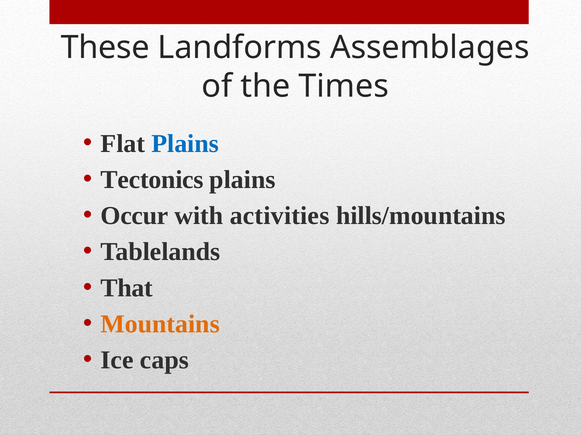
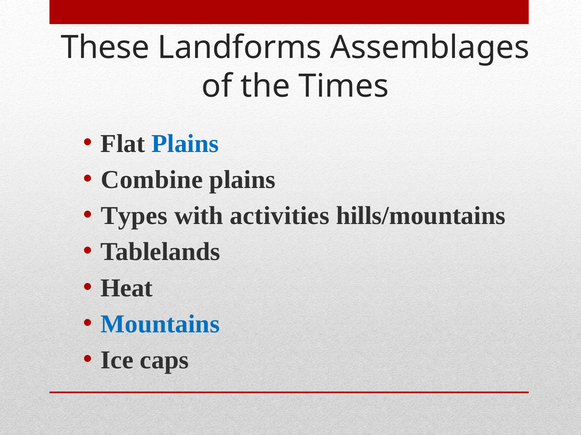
Tectonics: Tectonics -> Combine
Occur: Occur -> Types
That: That -> Heat
Mountains colour: orange -> blue
